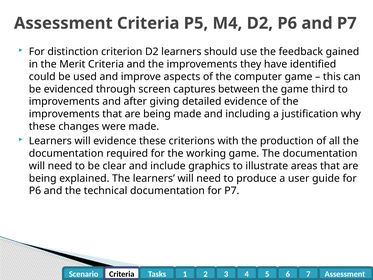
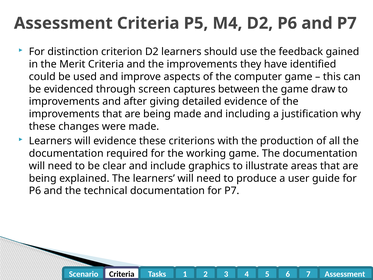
third: third -> draw
